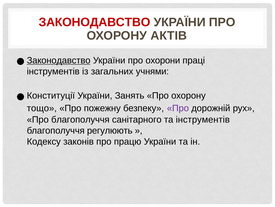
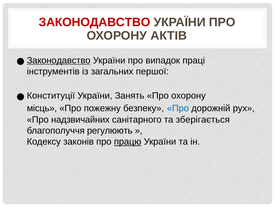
охорони: охорони -> випадок
учнями: учнями -> першої
тощо: тощо -> місць
Про at (178, 108) colour: purple -> blue
Про благополуччя: благополуччя -> надзвичайних
та інструментів: інструментів -> зберігається
працю underline: none -> present
